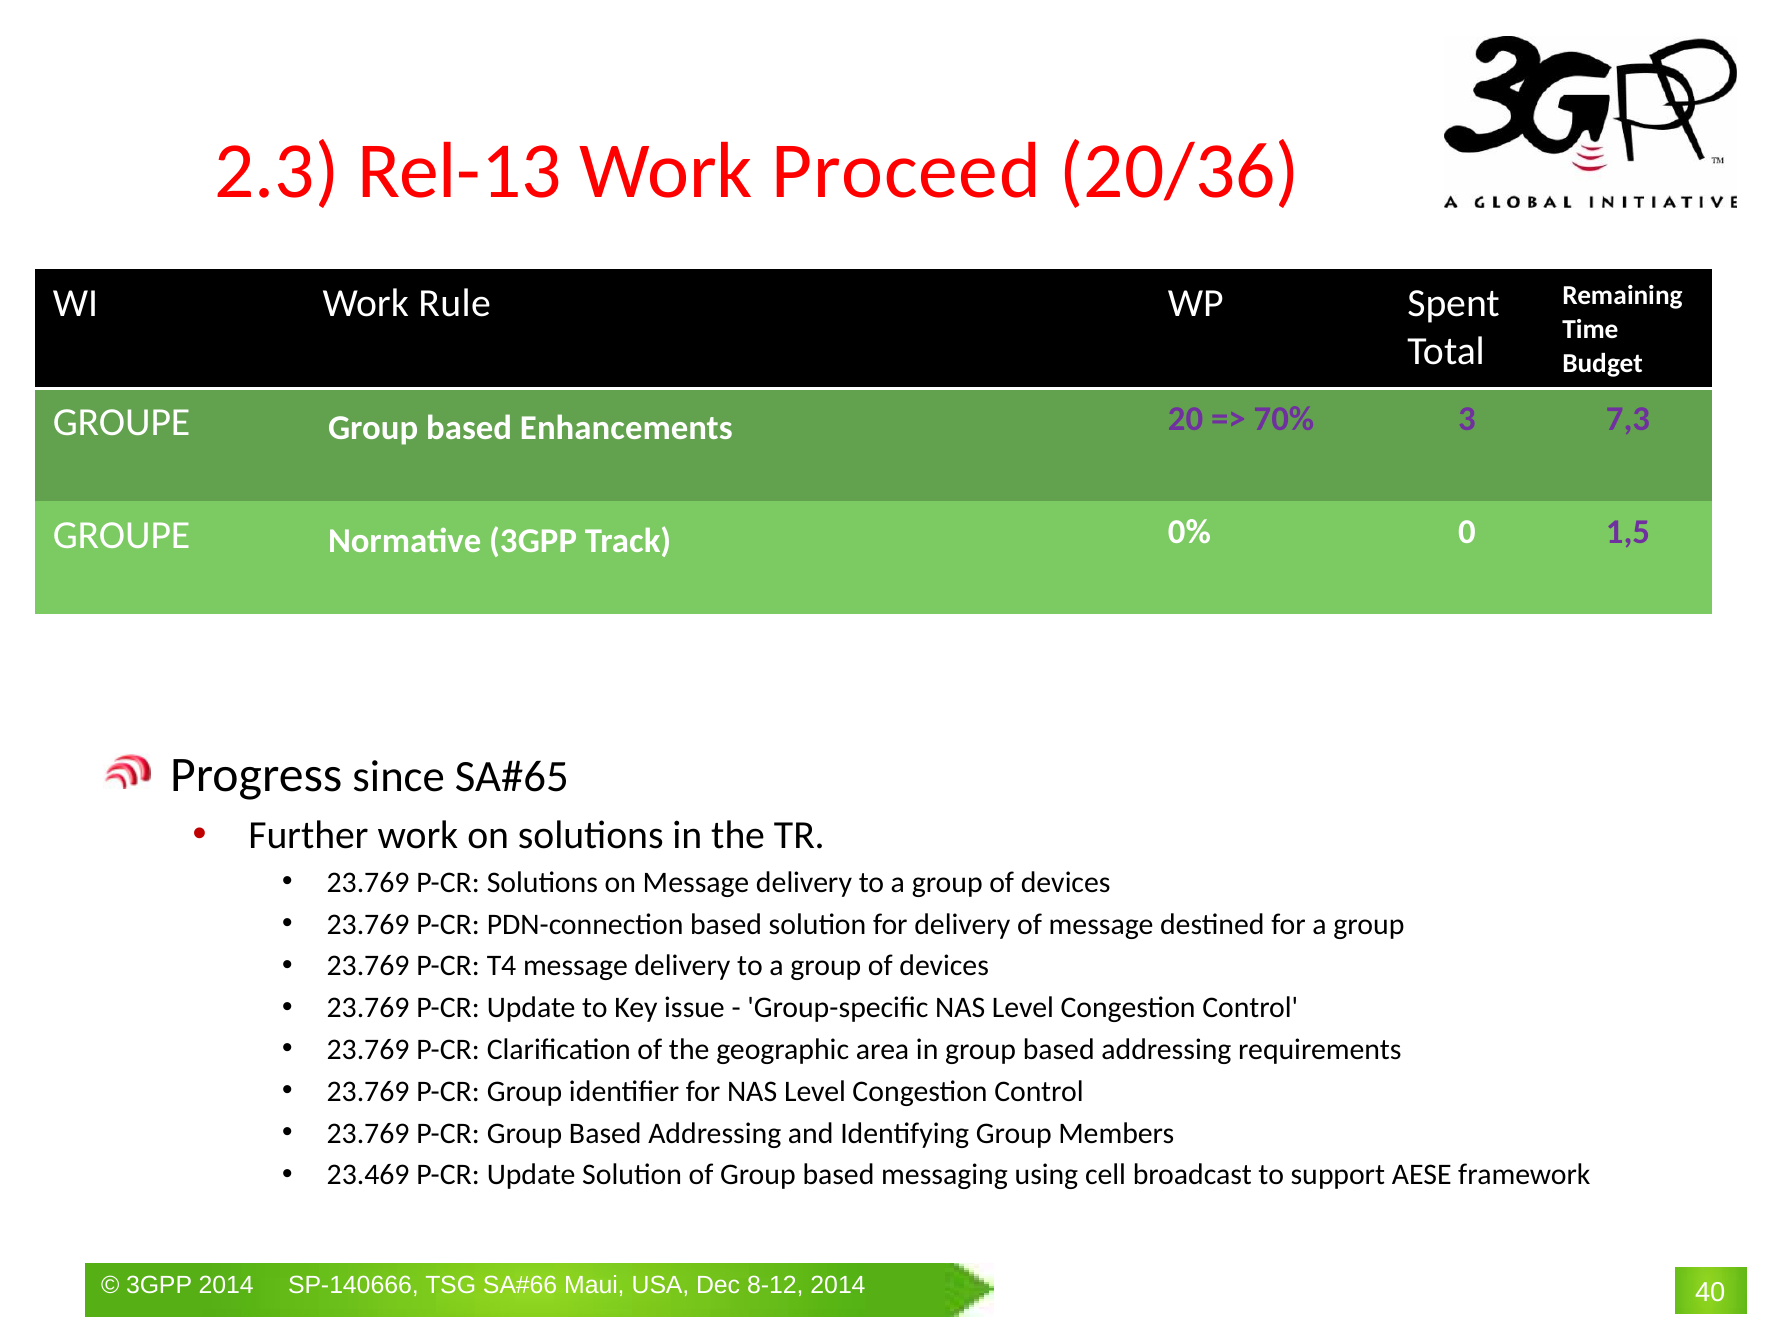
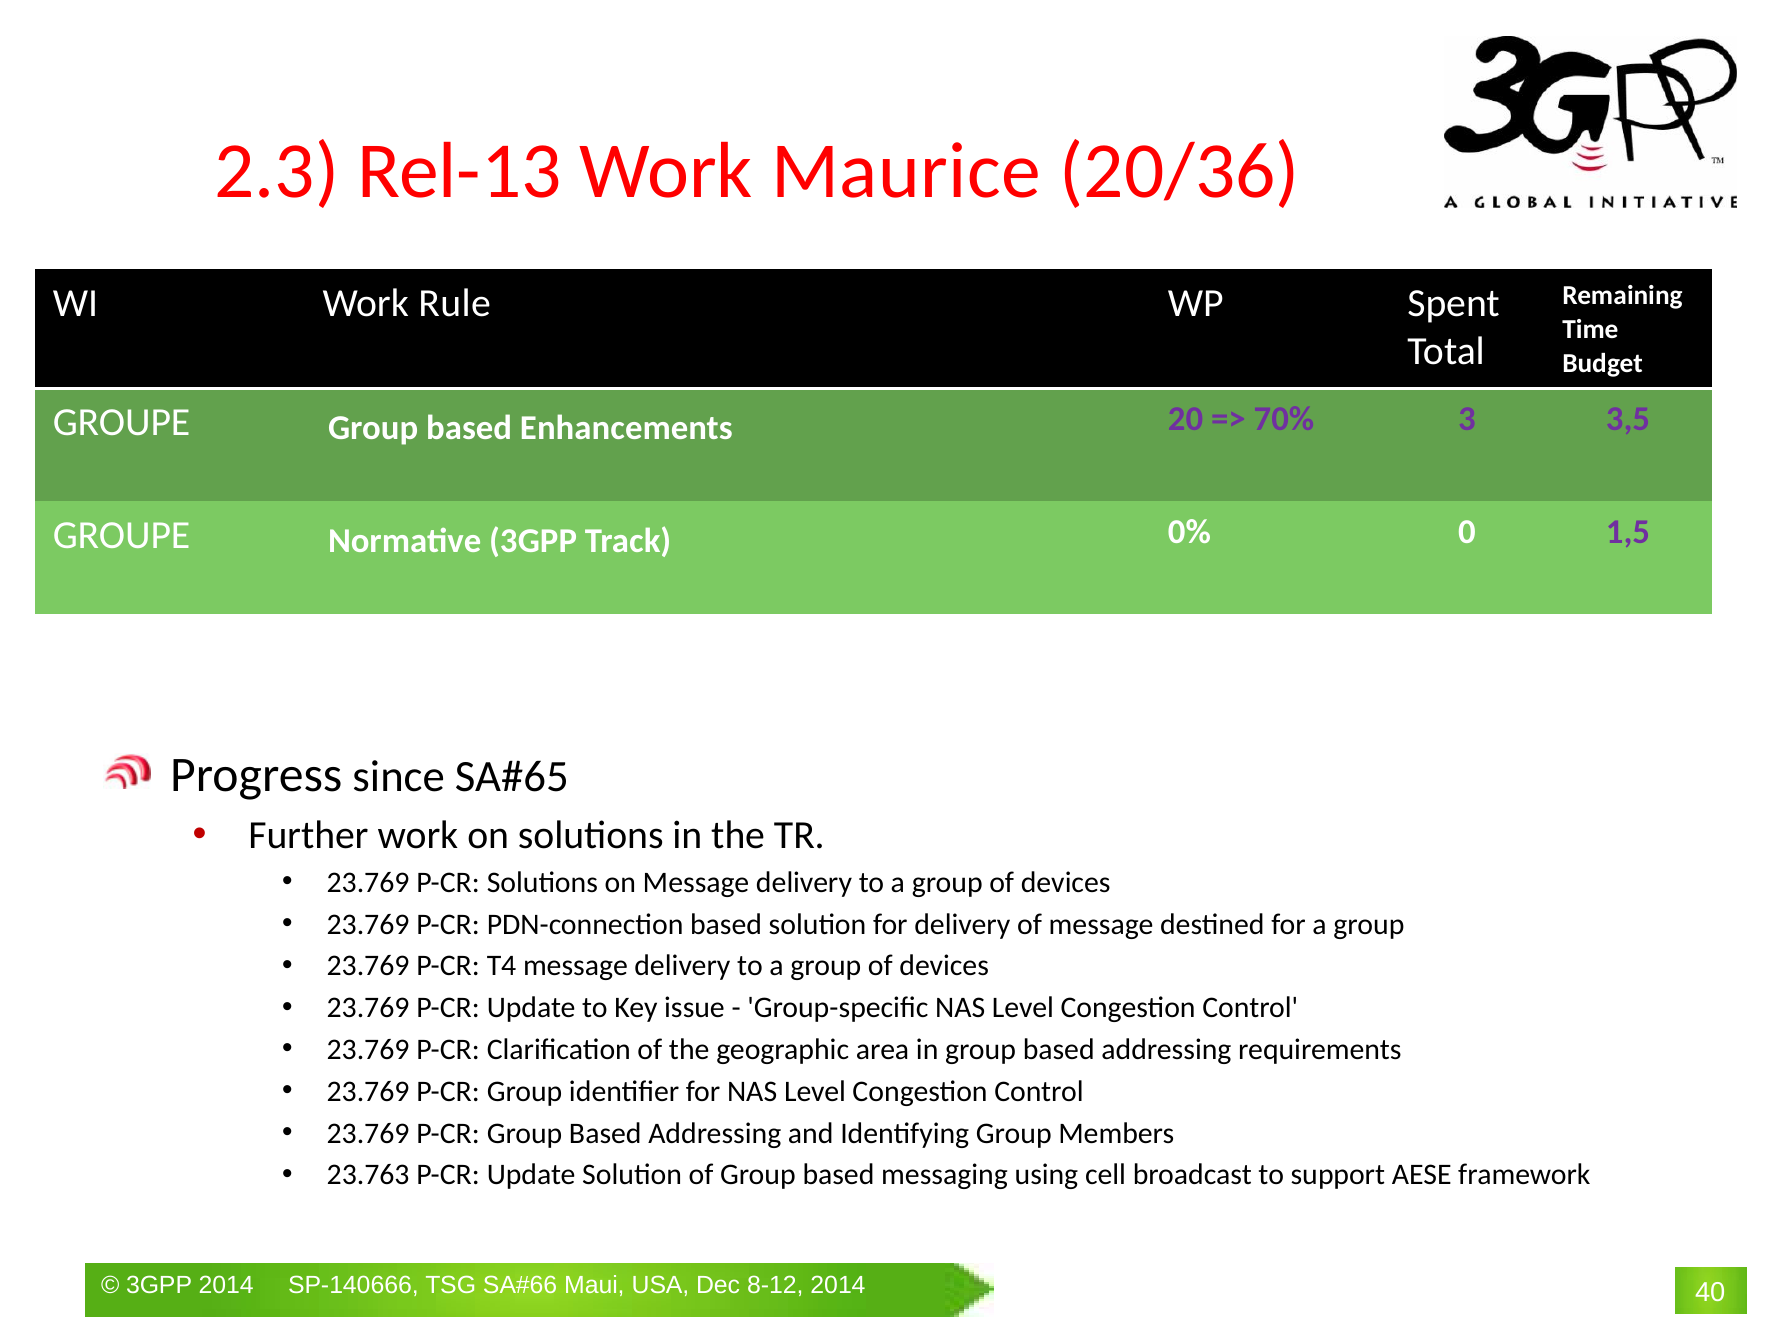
Proceed: Proceed -> Maurice
7,3: 7,3 -> 3,5
23.469: 23.469 -> 23.763
